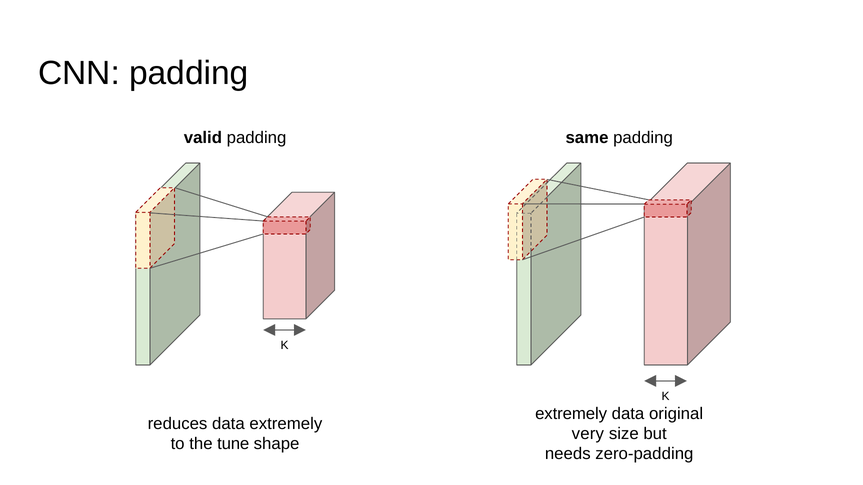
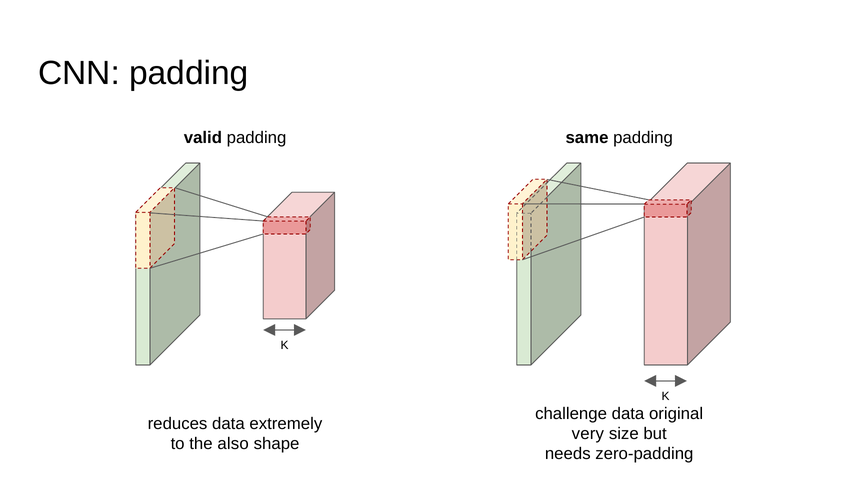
extremely at (571, 414): extremely -> challenge
tune: tune -> also
